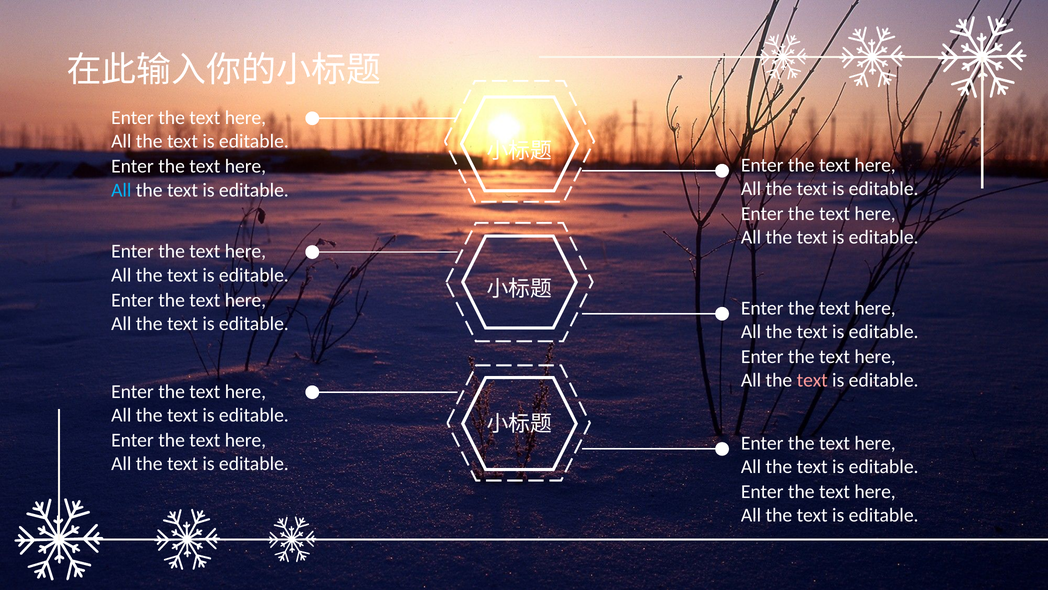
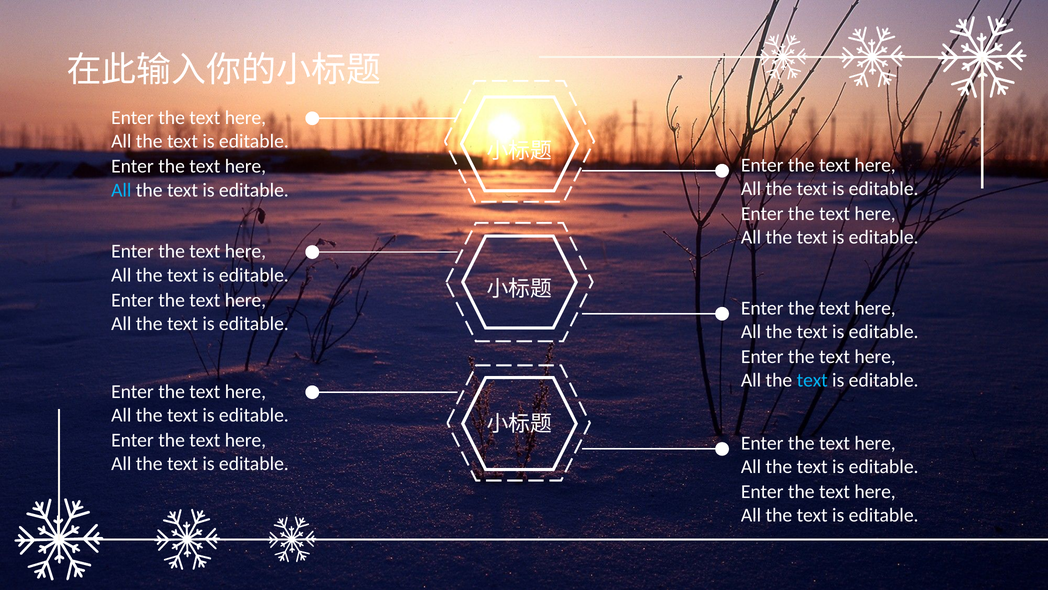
text at (812, 380) colour: pink -> light blue
